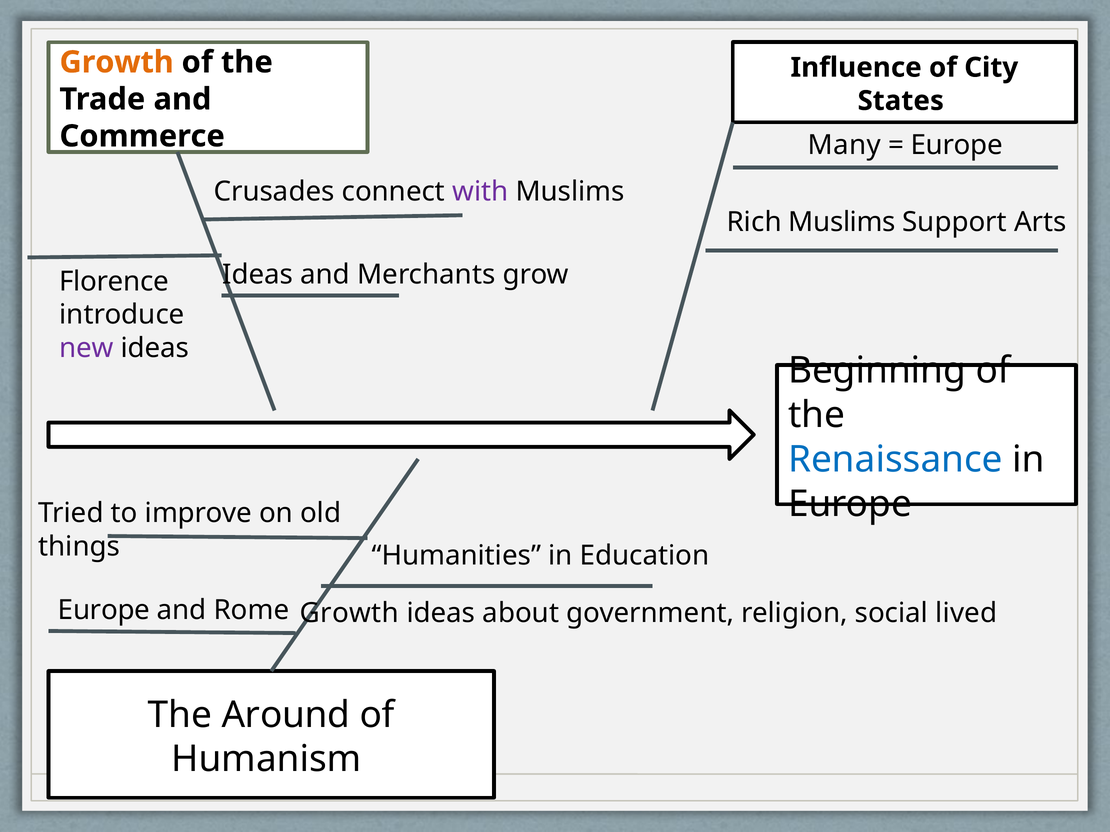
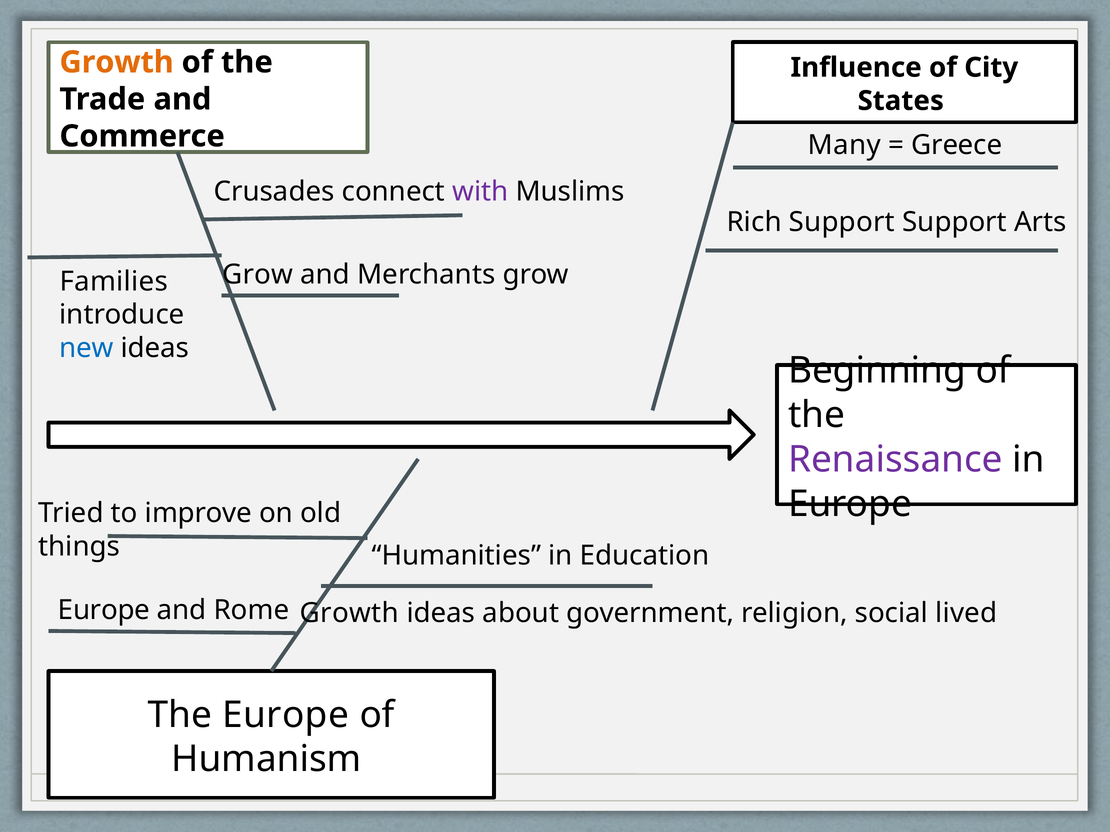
Europe at (957, 145): Europe -> Greece
Rich Muslims: Muslims -> Support
Ideas at (258, 275): Ideas -> Grow
Florence: Florence -> Families
new colour: purple -> blue
Renaissance colour: blue -> purple
The Around: Around -> Europe
